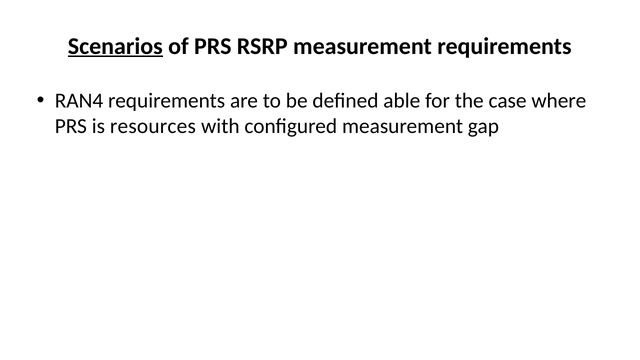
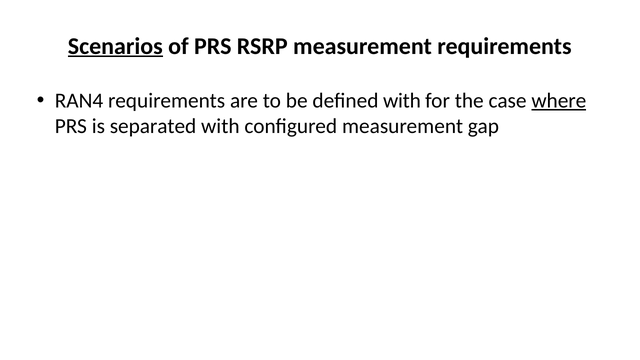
defined able: able -> with
where underline: none -> present
resources: resources -> separated
